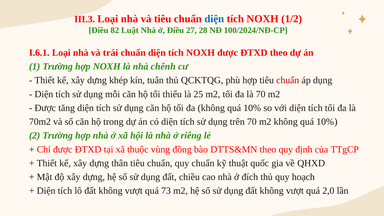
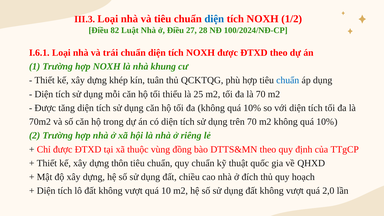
chênh: chênh -> khung
chuẩn at (288, 80) colour: red -> blue
thân: thân -> thôn
73: 73 -> 10
